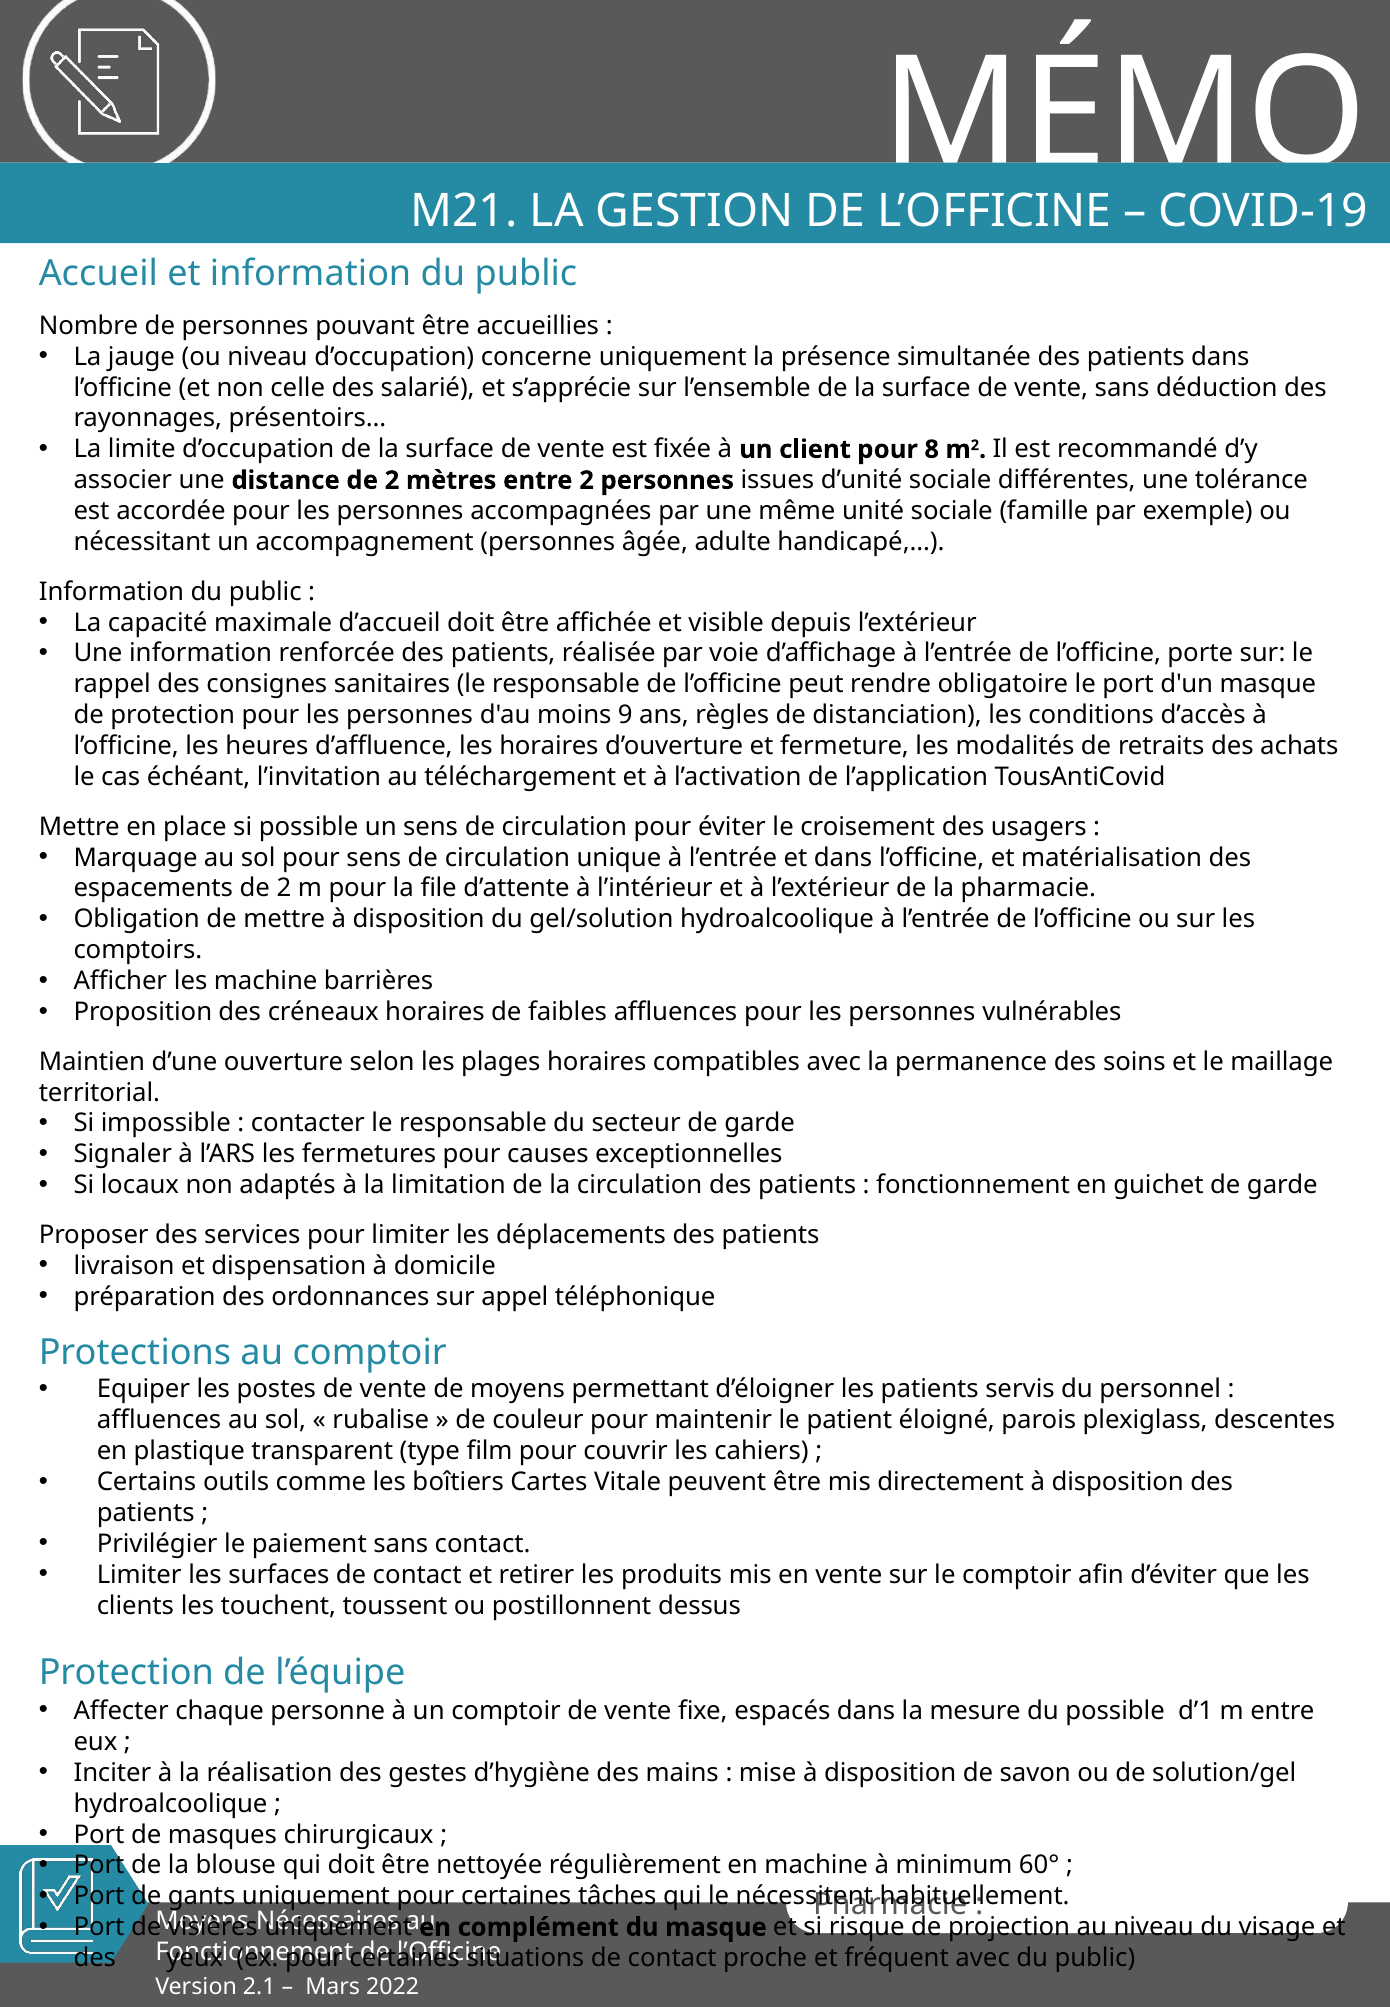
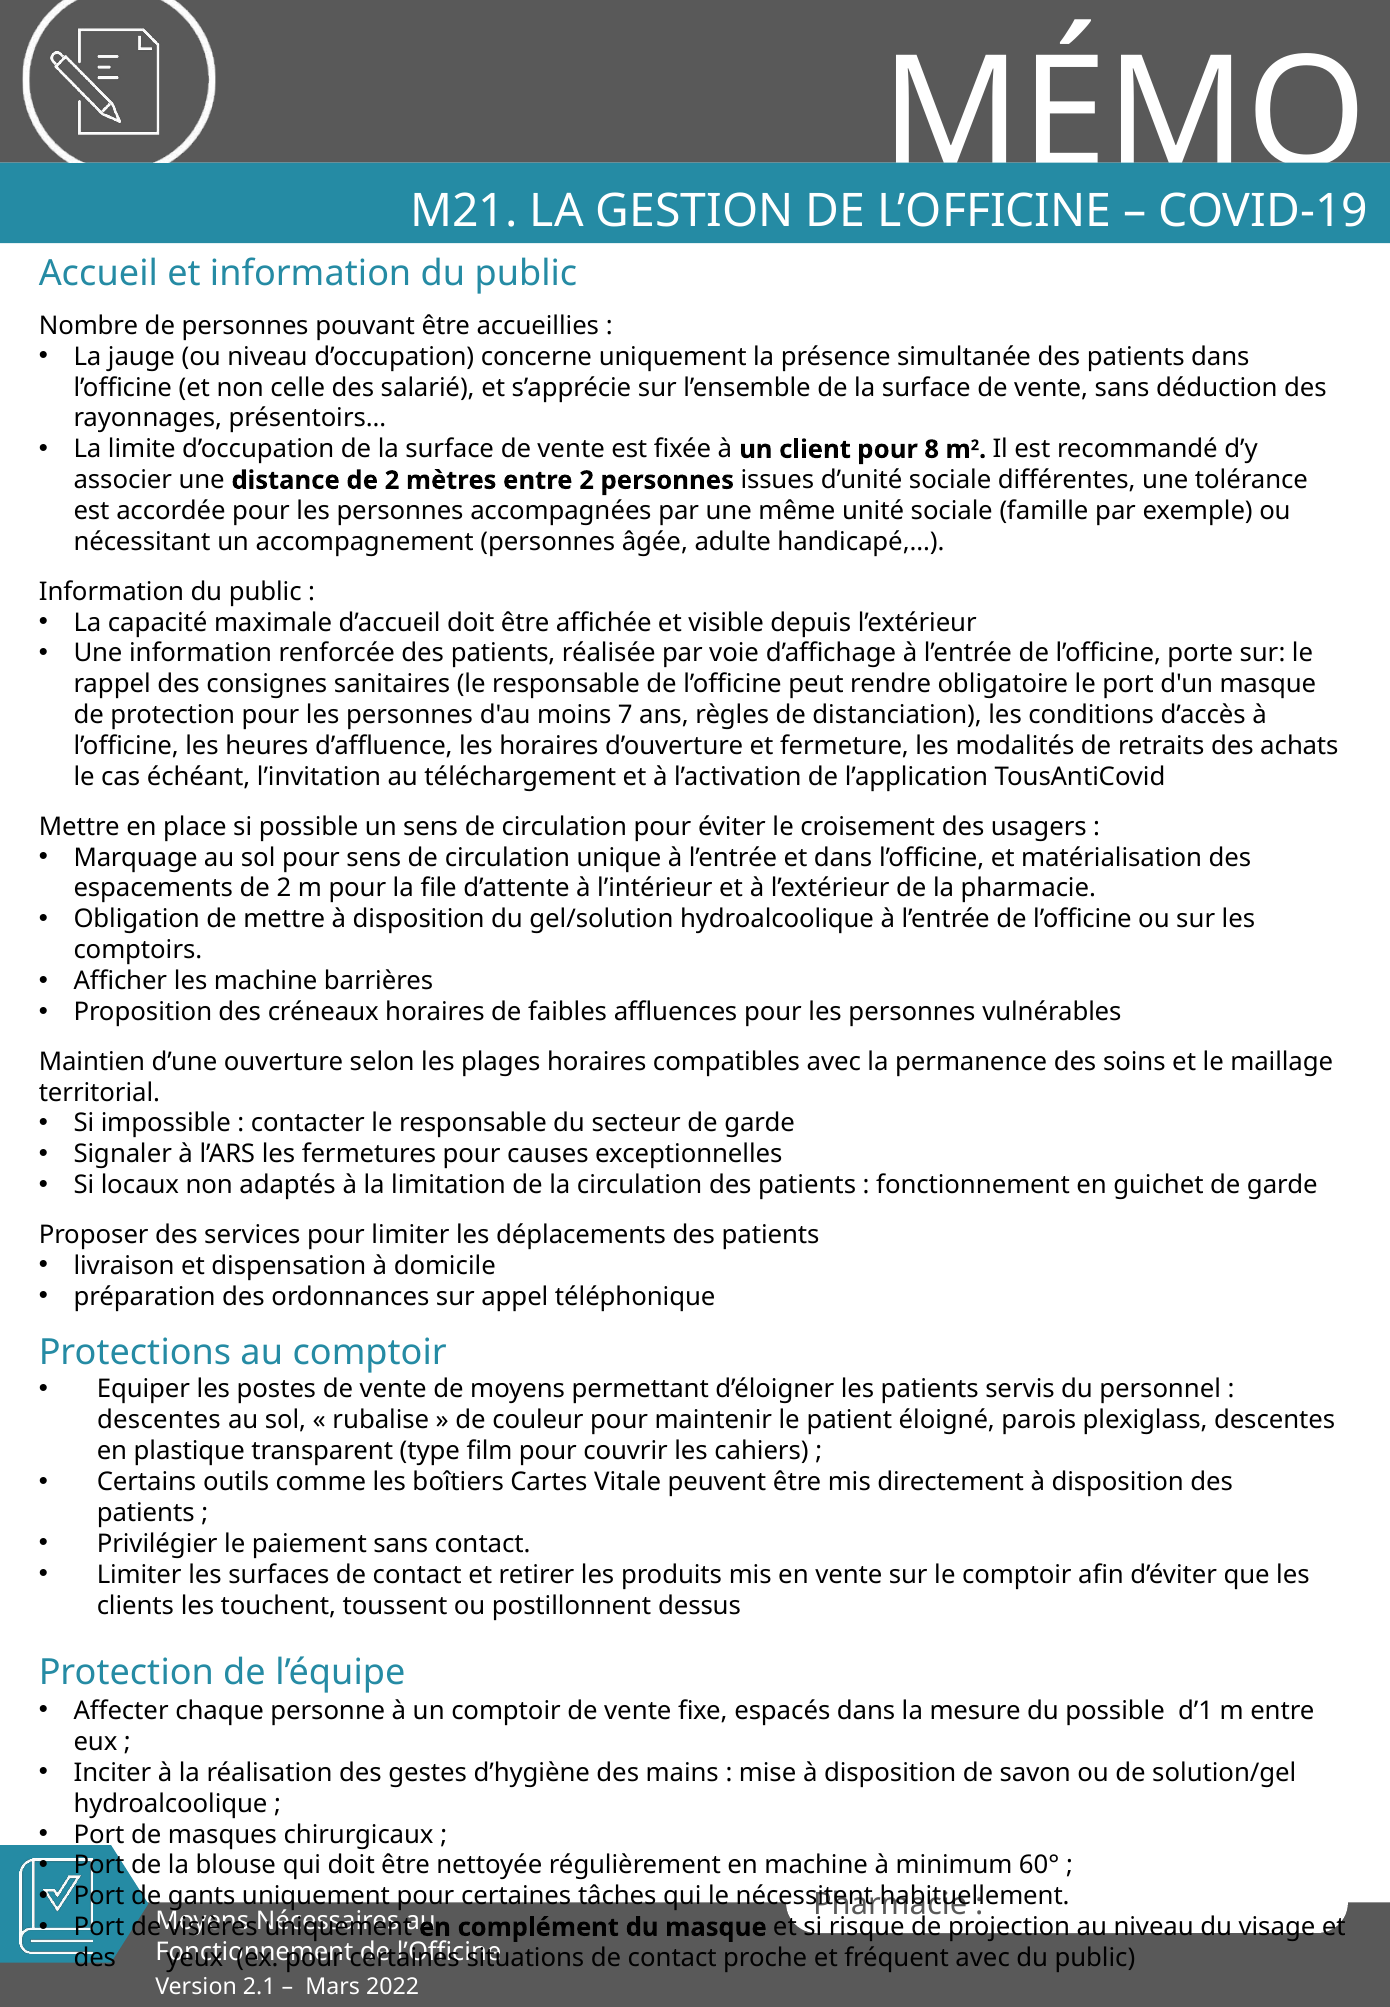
9: 9 -> 7
affluences at (159, 1421): affluences -> descentes
